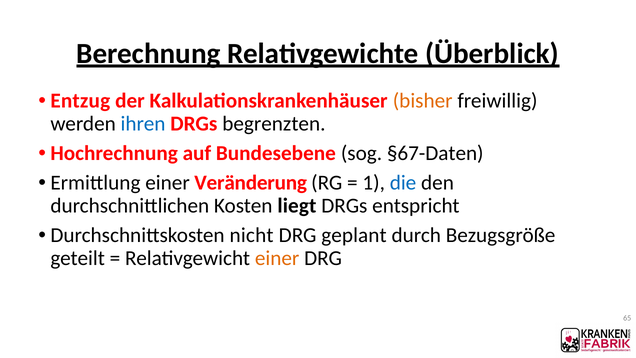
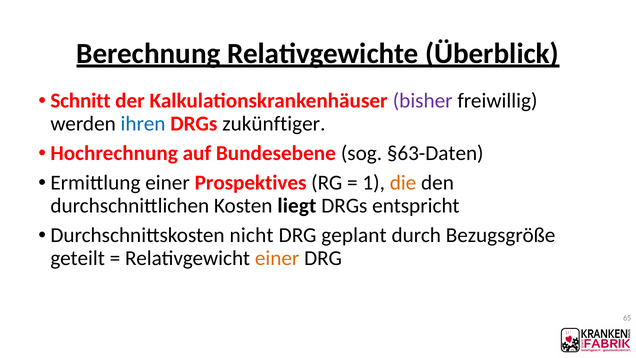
Entzug: Entzug -> Schnitt
bisher colour: orange -> purple
begrenzten: begrenzten -> zukünftiger
§67-Daten: §67-Daten -> §63-Daten
Veränderung: Veränderung -> Prospektives
die colour: blue -> orange
